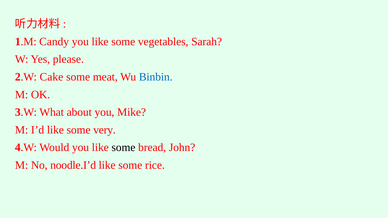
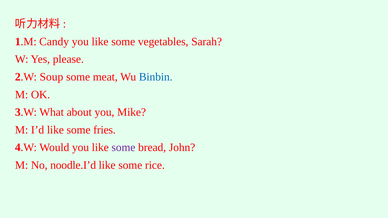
Cake: Cake -> Soup
very: very -> fries
some at (123, 148) colour: black -> purple
